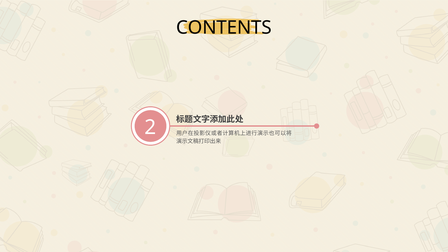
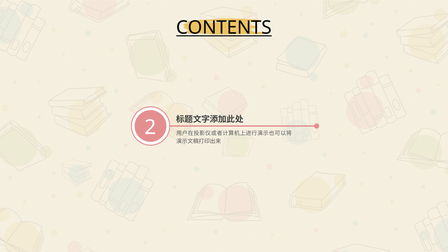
CONTENTS underline: none -> present
